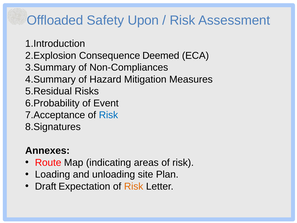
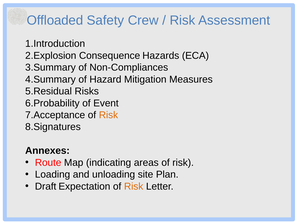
Upon: Upon -> Crew
Deemed: Deemed -> Hazards
Risk at (108, 115) colour: blue -> orange
